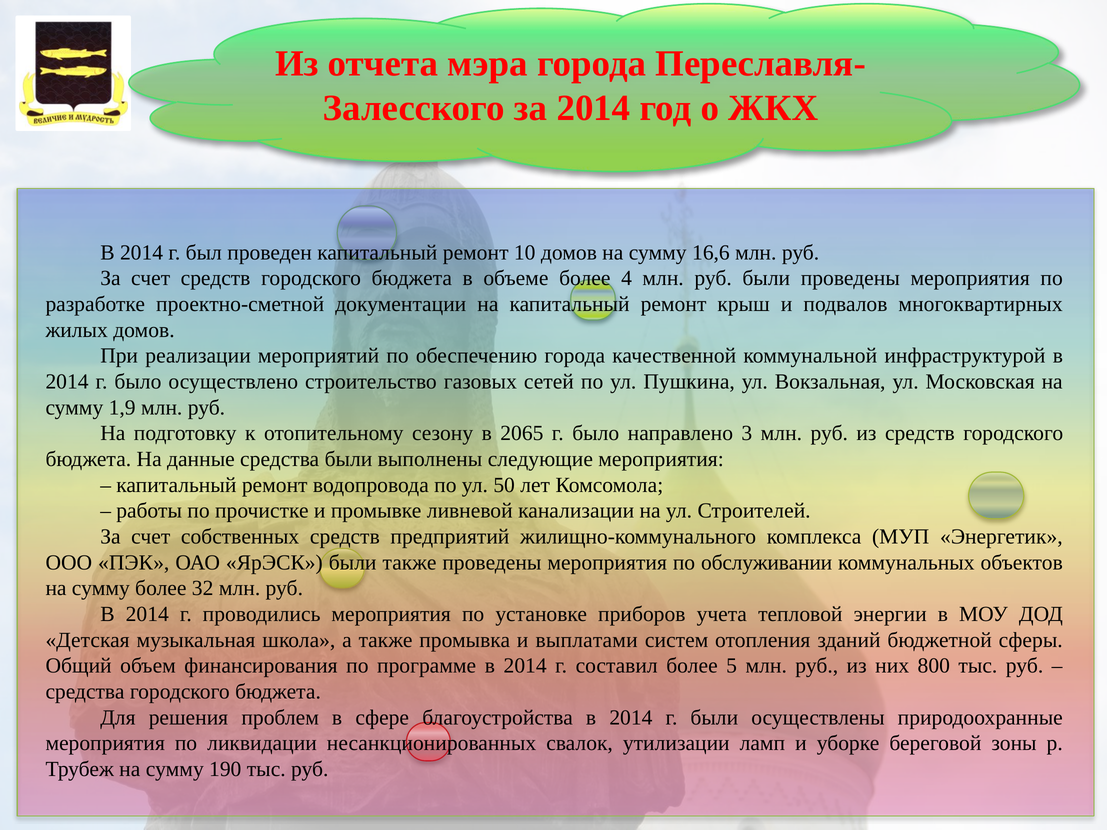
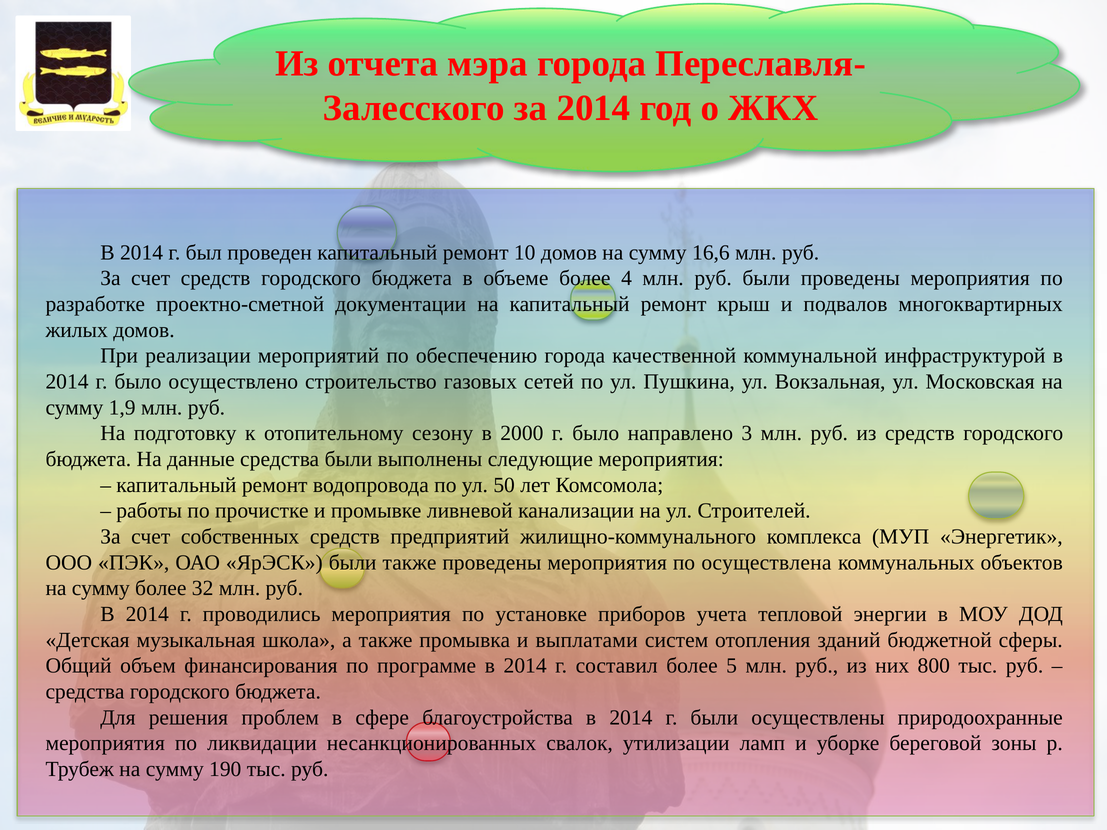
2065: 2065 -> 2000
обслуживании: обслуживании -> осуществлена
